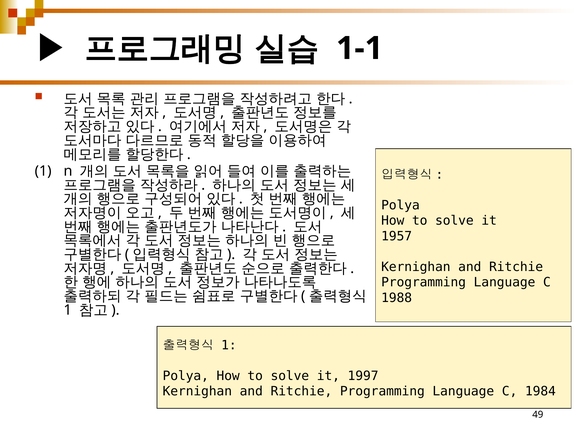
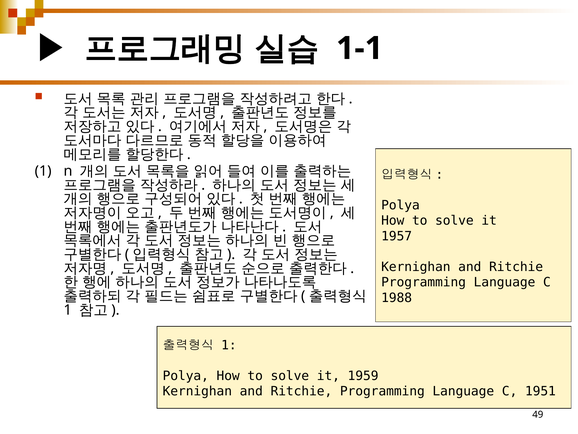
1997: 1997 -> 1959
1984: 1984 -> 1951
